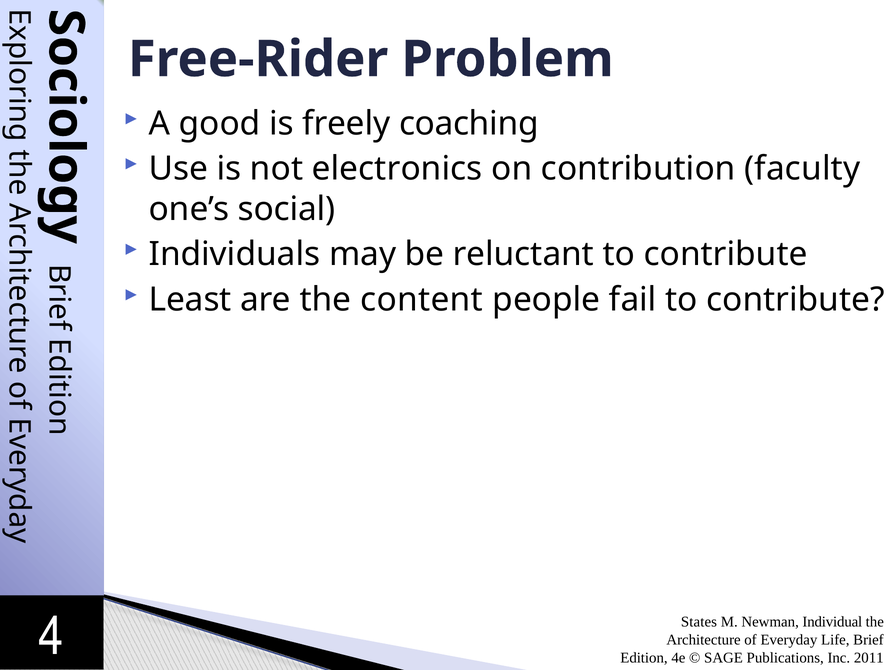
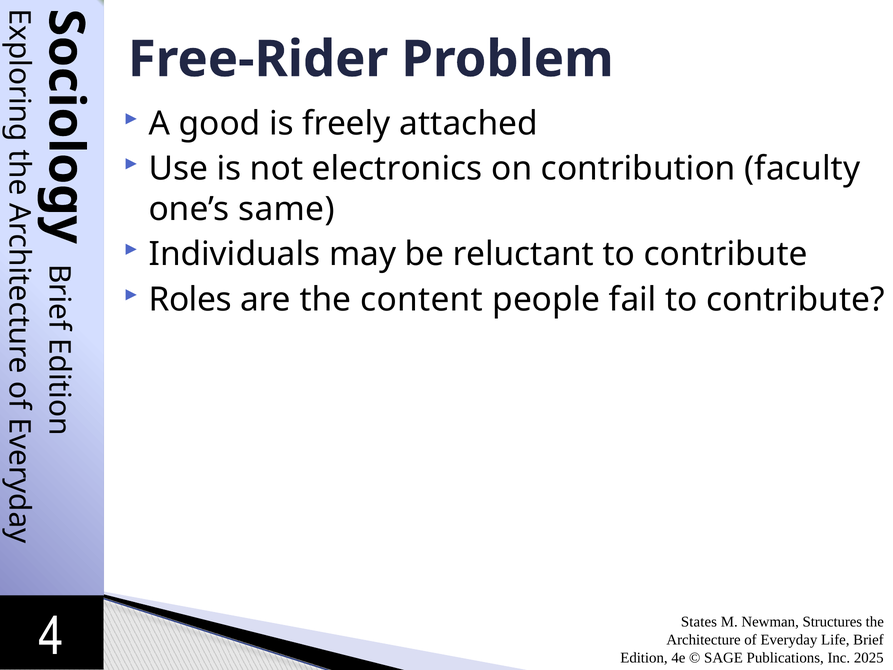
coaching: coaching -> attached
social: social -> same
Least: Least -> Roles
Individual: Individual -> Structures
2011: 2011 -> 2025
